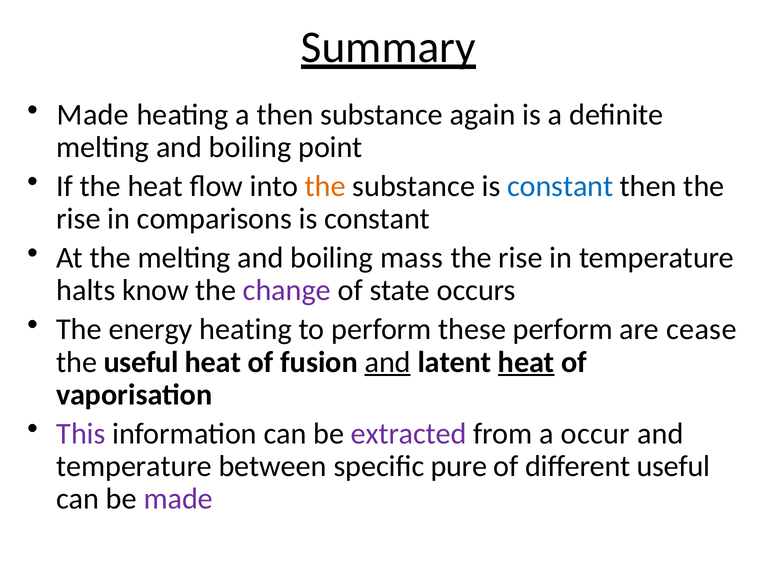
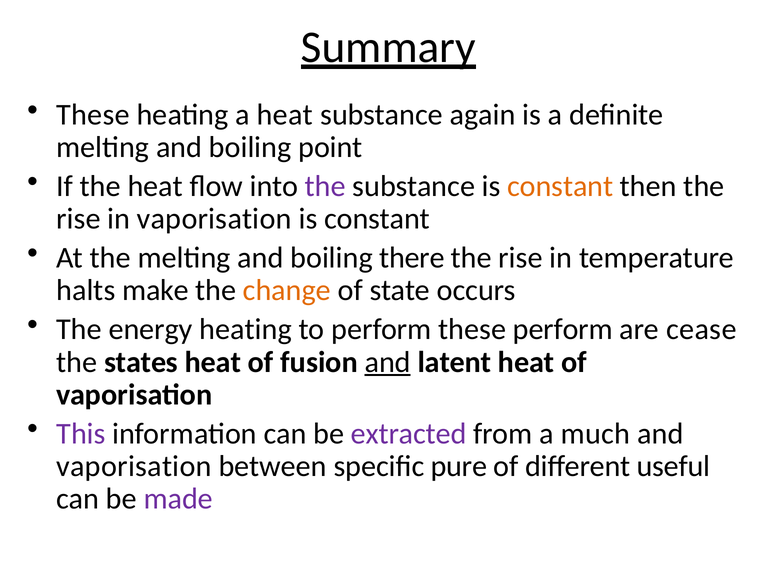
Made at (93, 115): Made -> These
a then: then -> heat
the at (325, 186) colour: orange -> purple
constant at (560, 186) colour: blue -> orange
in comparisons: comparisons -> vaporisation
mass: mass -> there
know: know -> make
change colour: purple -> orange
the useful: useful -> states
heat at (526, 362) underline: present -> none
occur: occur -> much
temperature at (134, 466): temperature -> vaporisation
